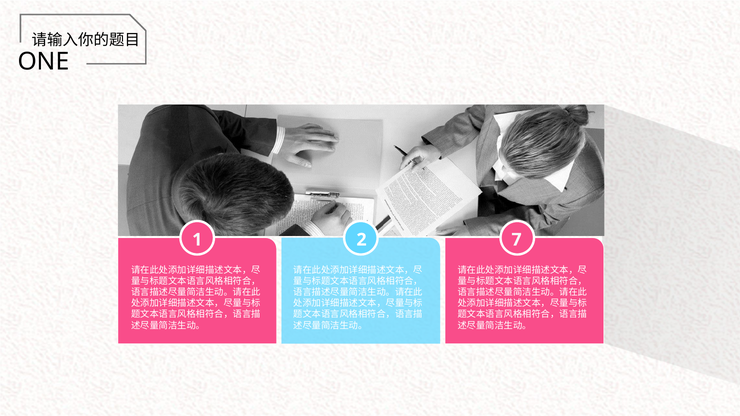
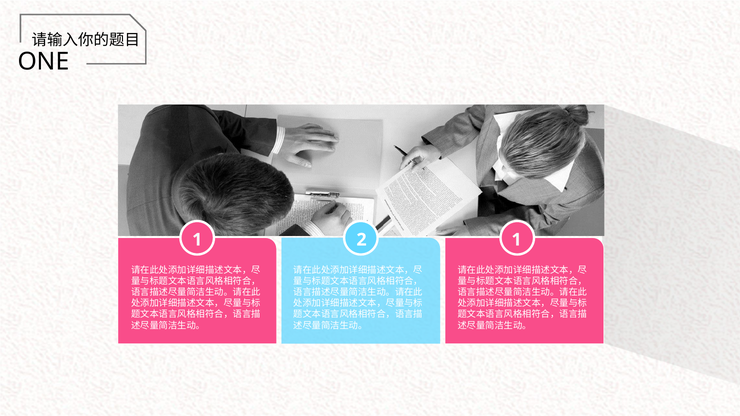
2 7: 7 -> 1
